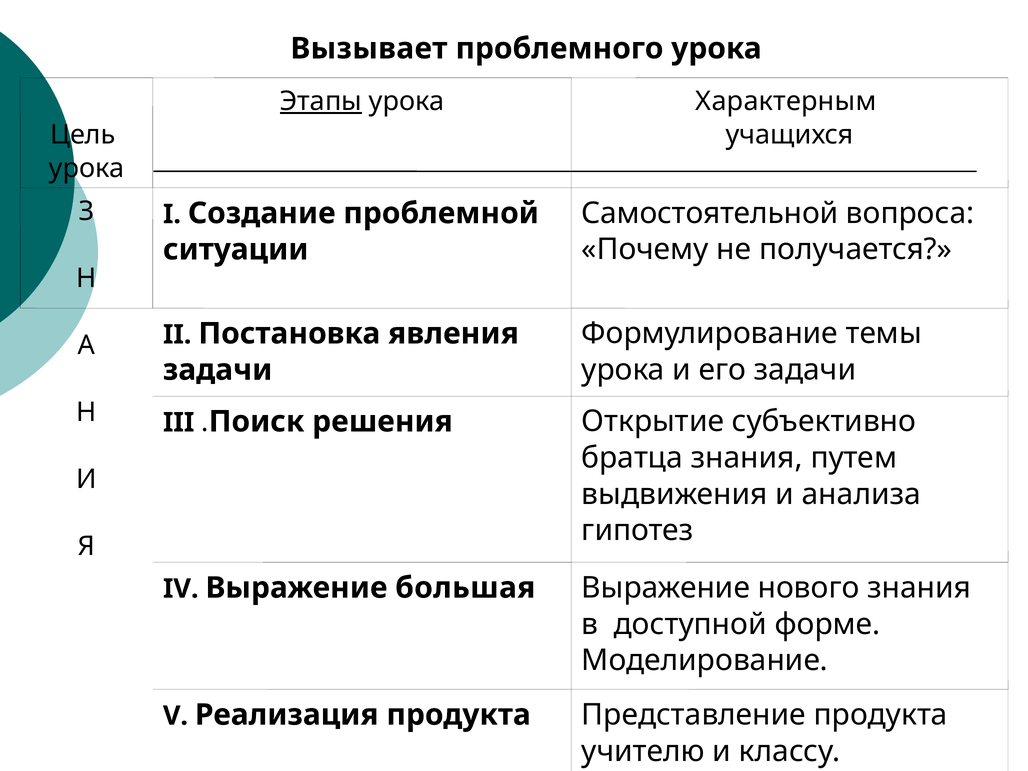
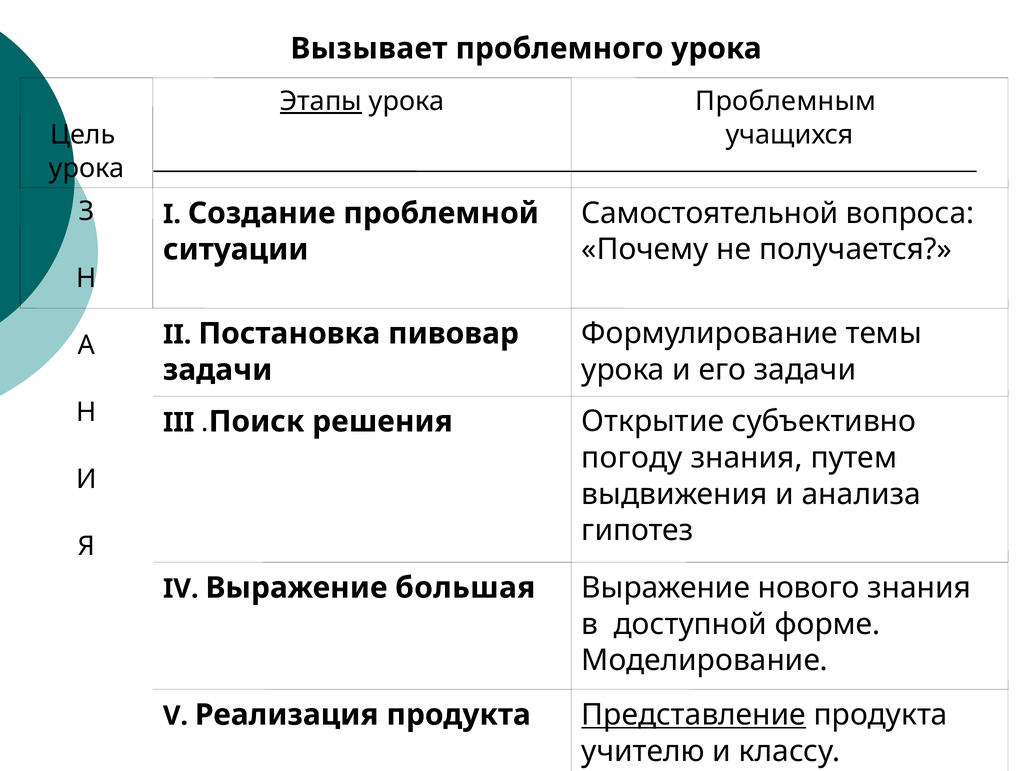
Характерным: Характерным -> Проблемным
явления: явления -> пивовар
братца: братца -> погоду
Представление underline: none -> present
